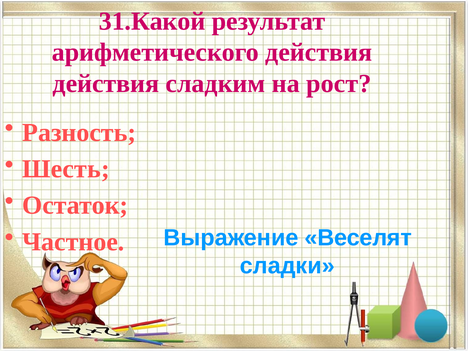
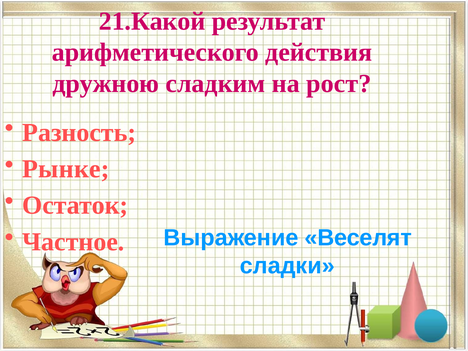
31.Какой: 31.Какой -> 21.Какой
действия at (106, 84): действия -> дружною
Шесть: Шесть -> Рынке
